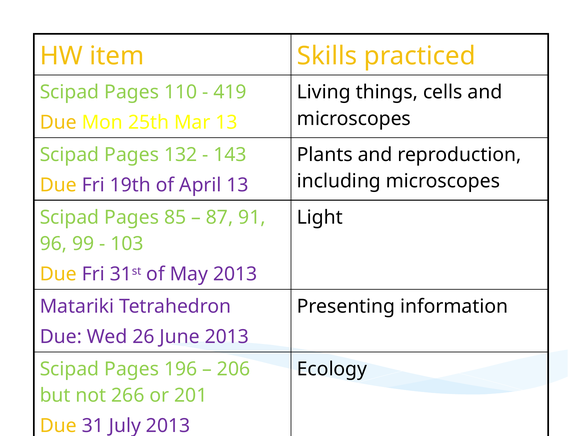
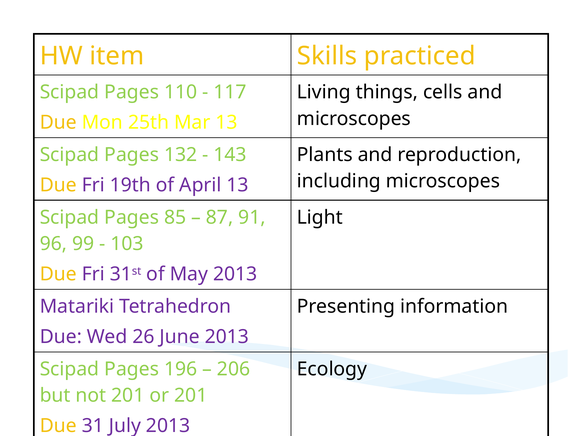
419: 419 -> 117
not 266: 266 -> 201
